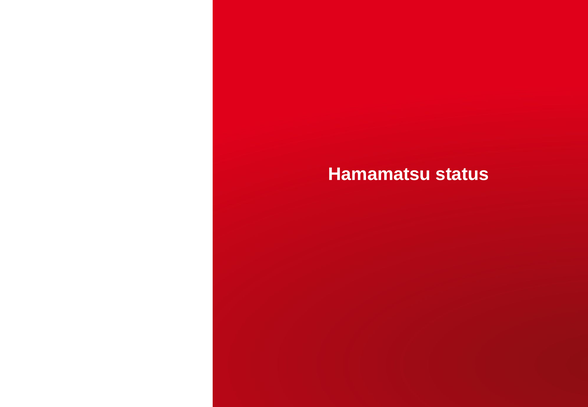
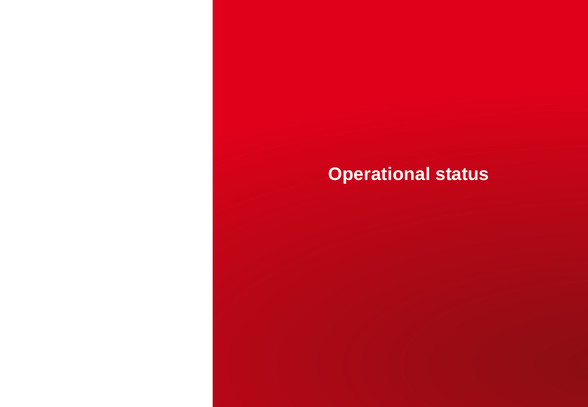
Hamamatsu: Hamamatsu -> Operational
